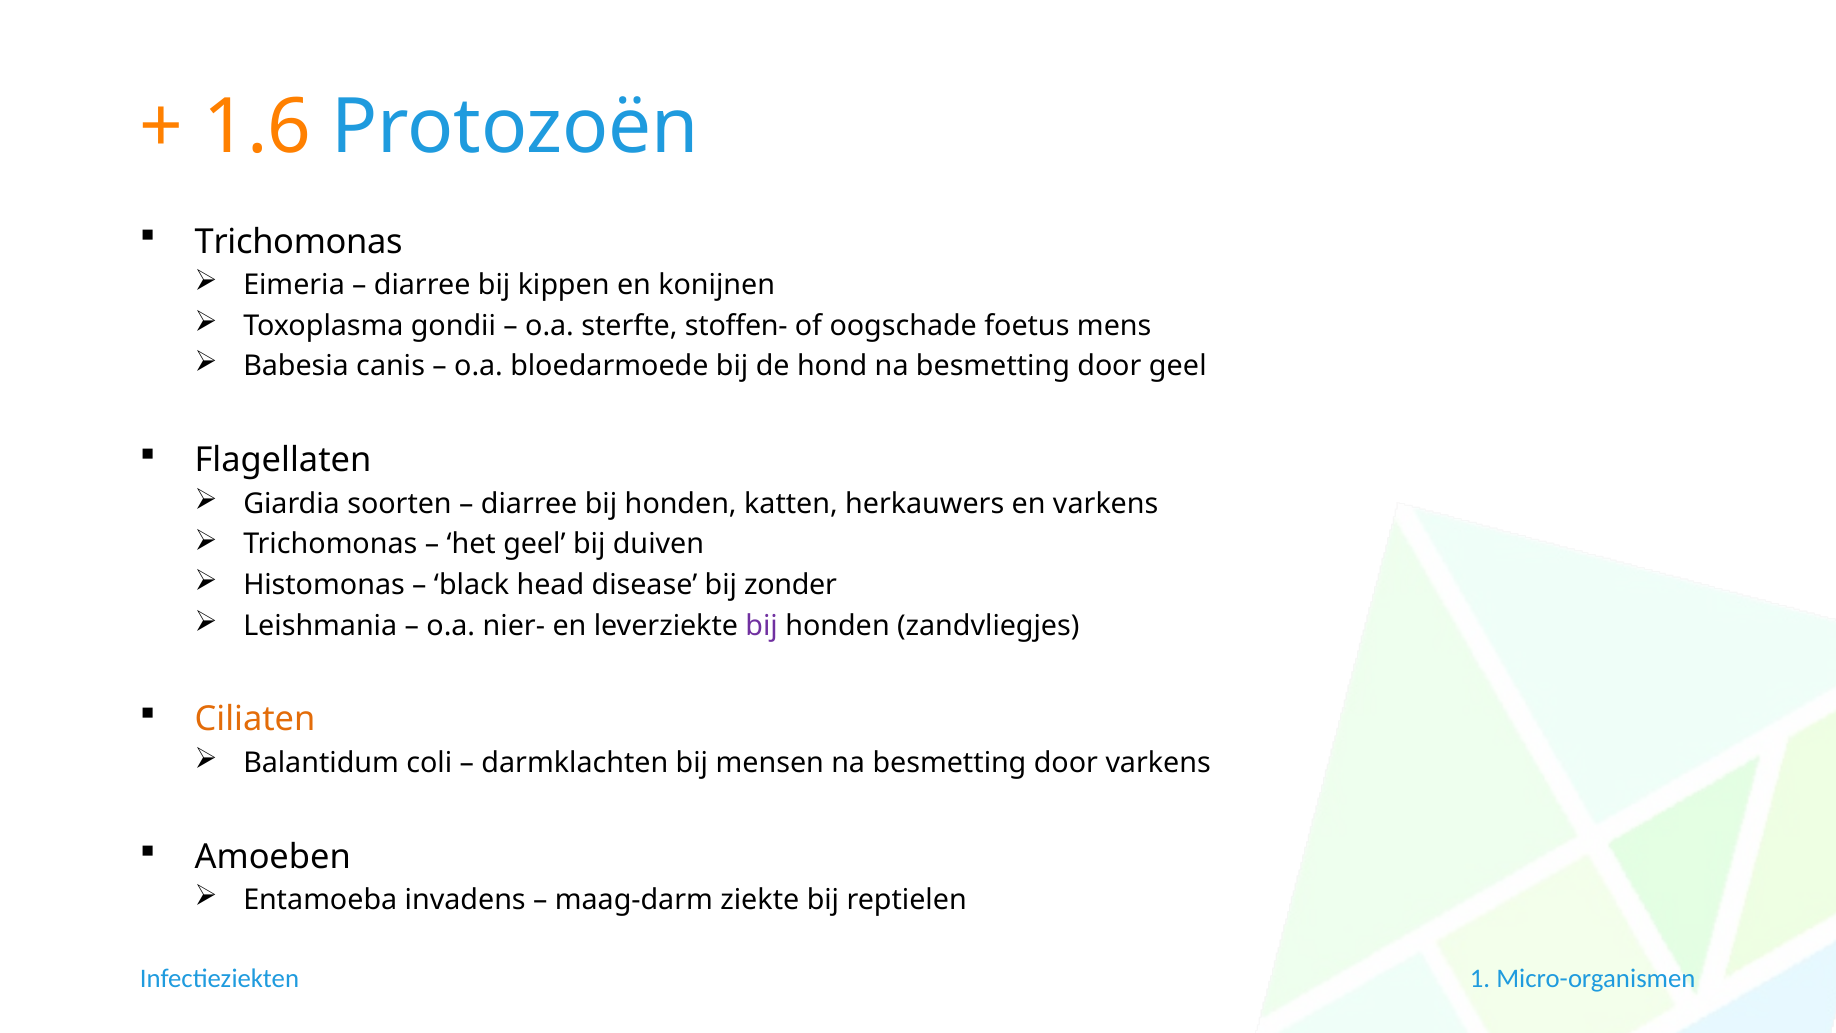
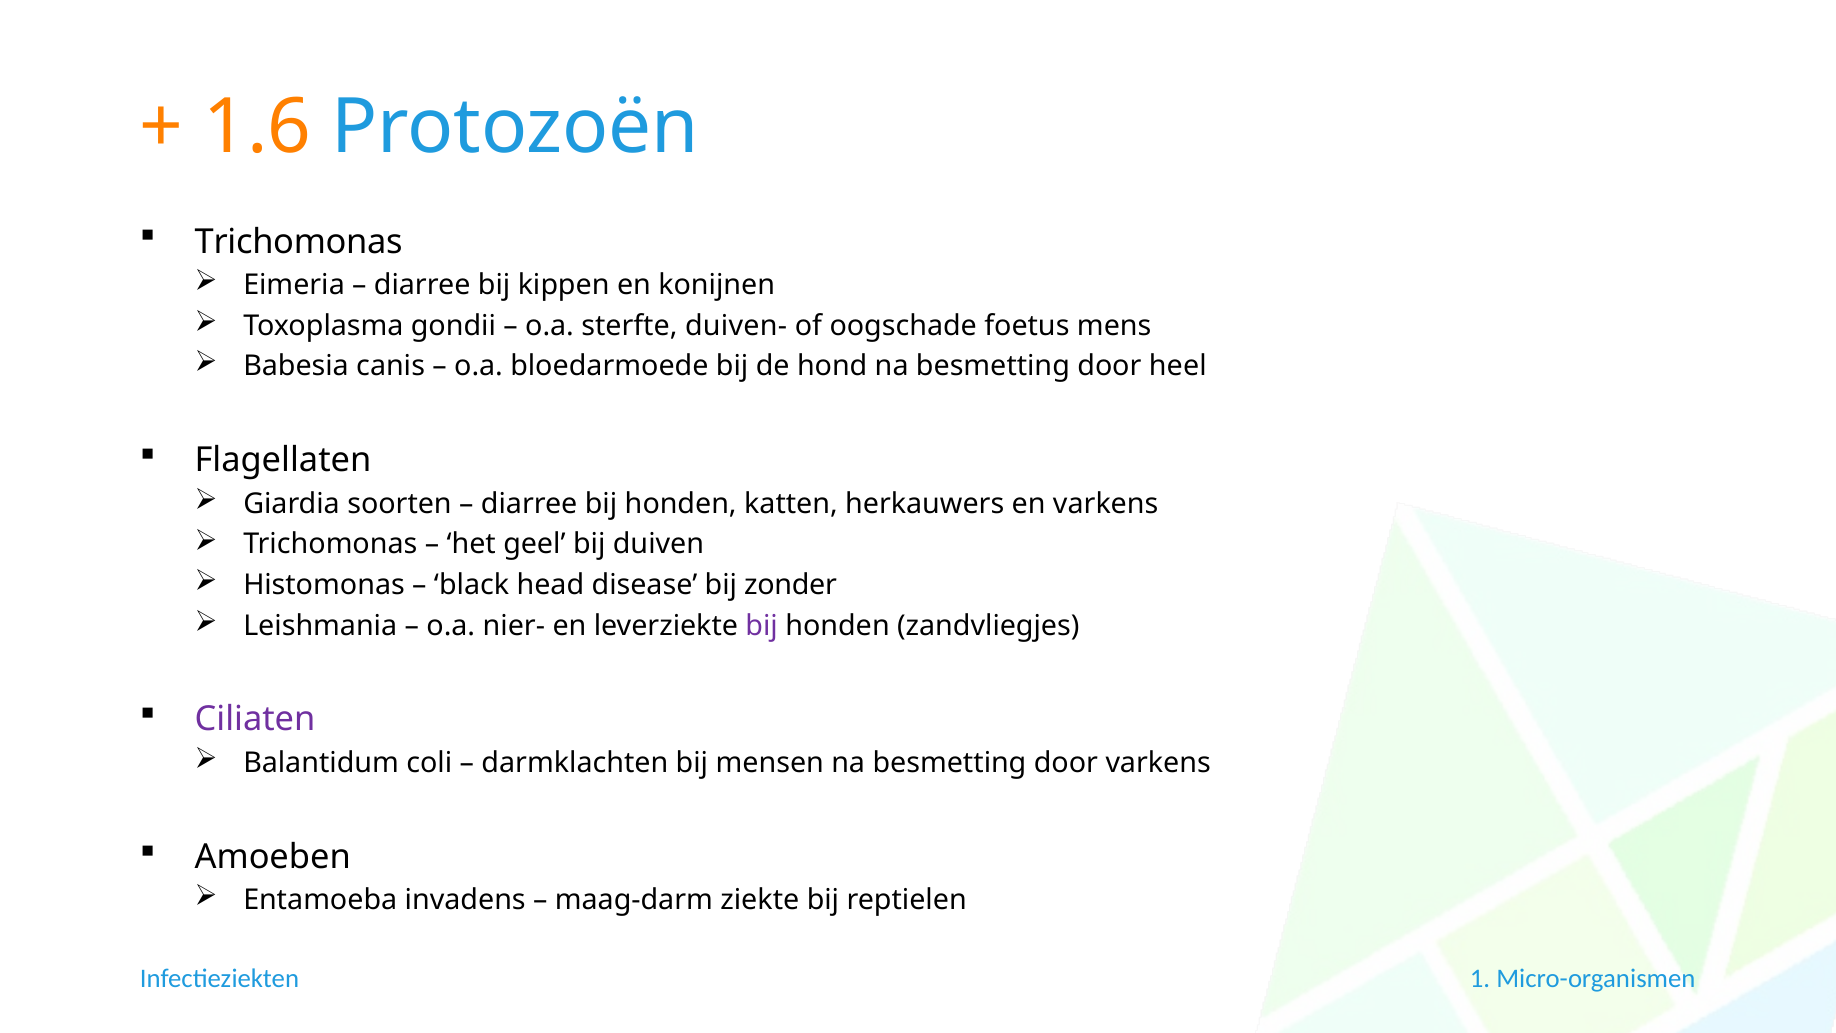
stoffen-: stoffen- -> duiven-
door geel: geel -> heel
Ciliaten colour: orange -> purple
